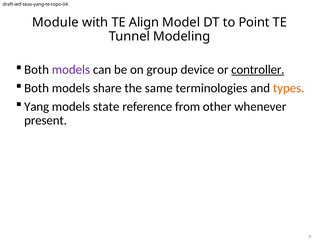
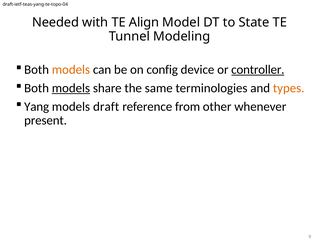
Module: Module -> Needed
Point: Point -> State
models at (71, 70) colour: purple -> orange
group: group -> config
models at (71, 88) underline: none -> present
state: state -> draft
